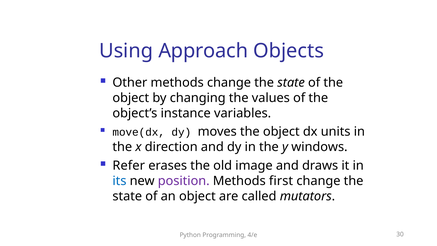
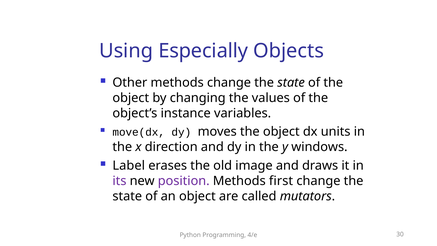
Approach: Approach -> Especially
Refer: Refer -> Label
its colour: blue -> purple
